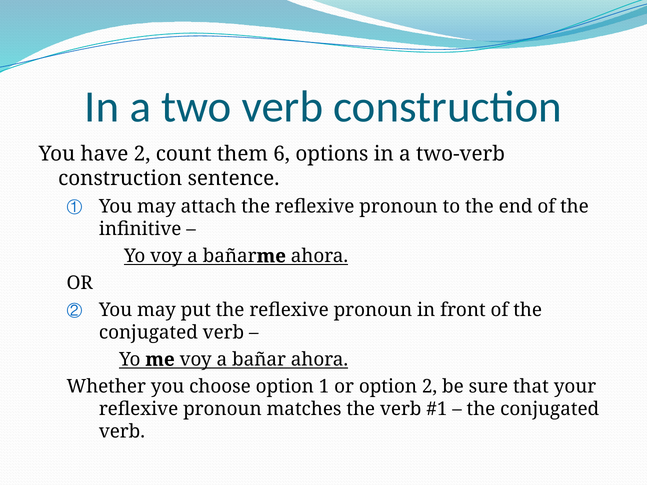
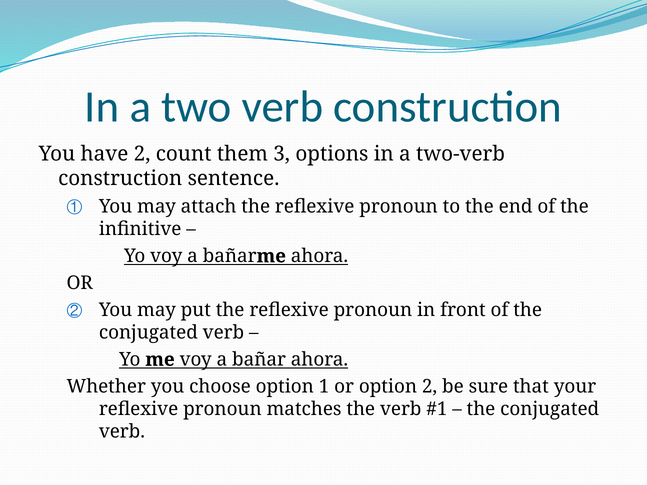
6: 6 -> 3
